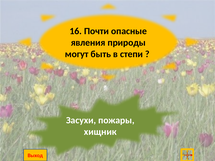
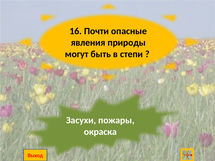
хищник: хищник -> окраска
